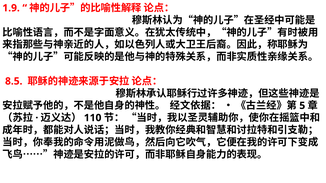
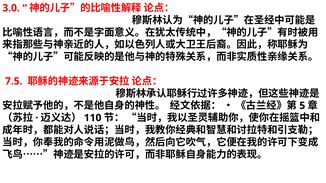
1.9: 1.9 -> 3.0
8.5: 8.5 -> 7.5
